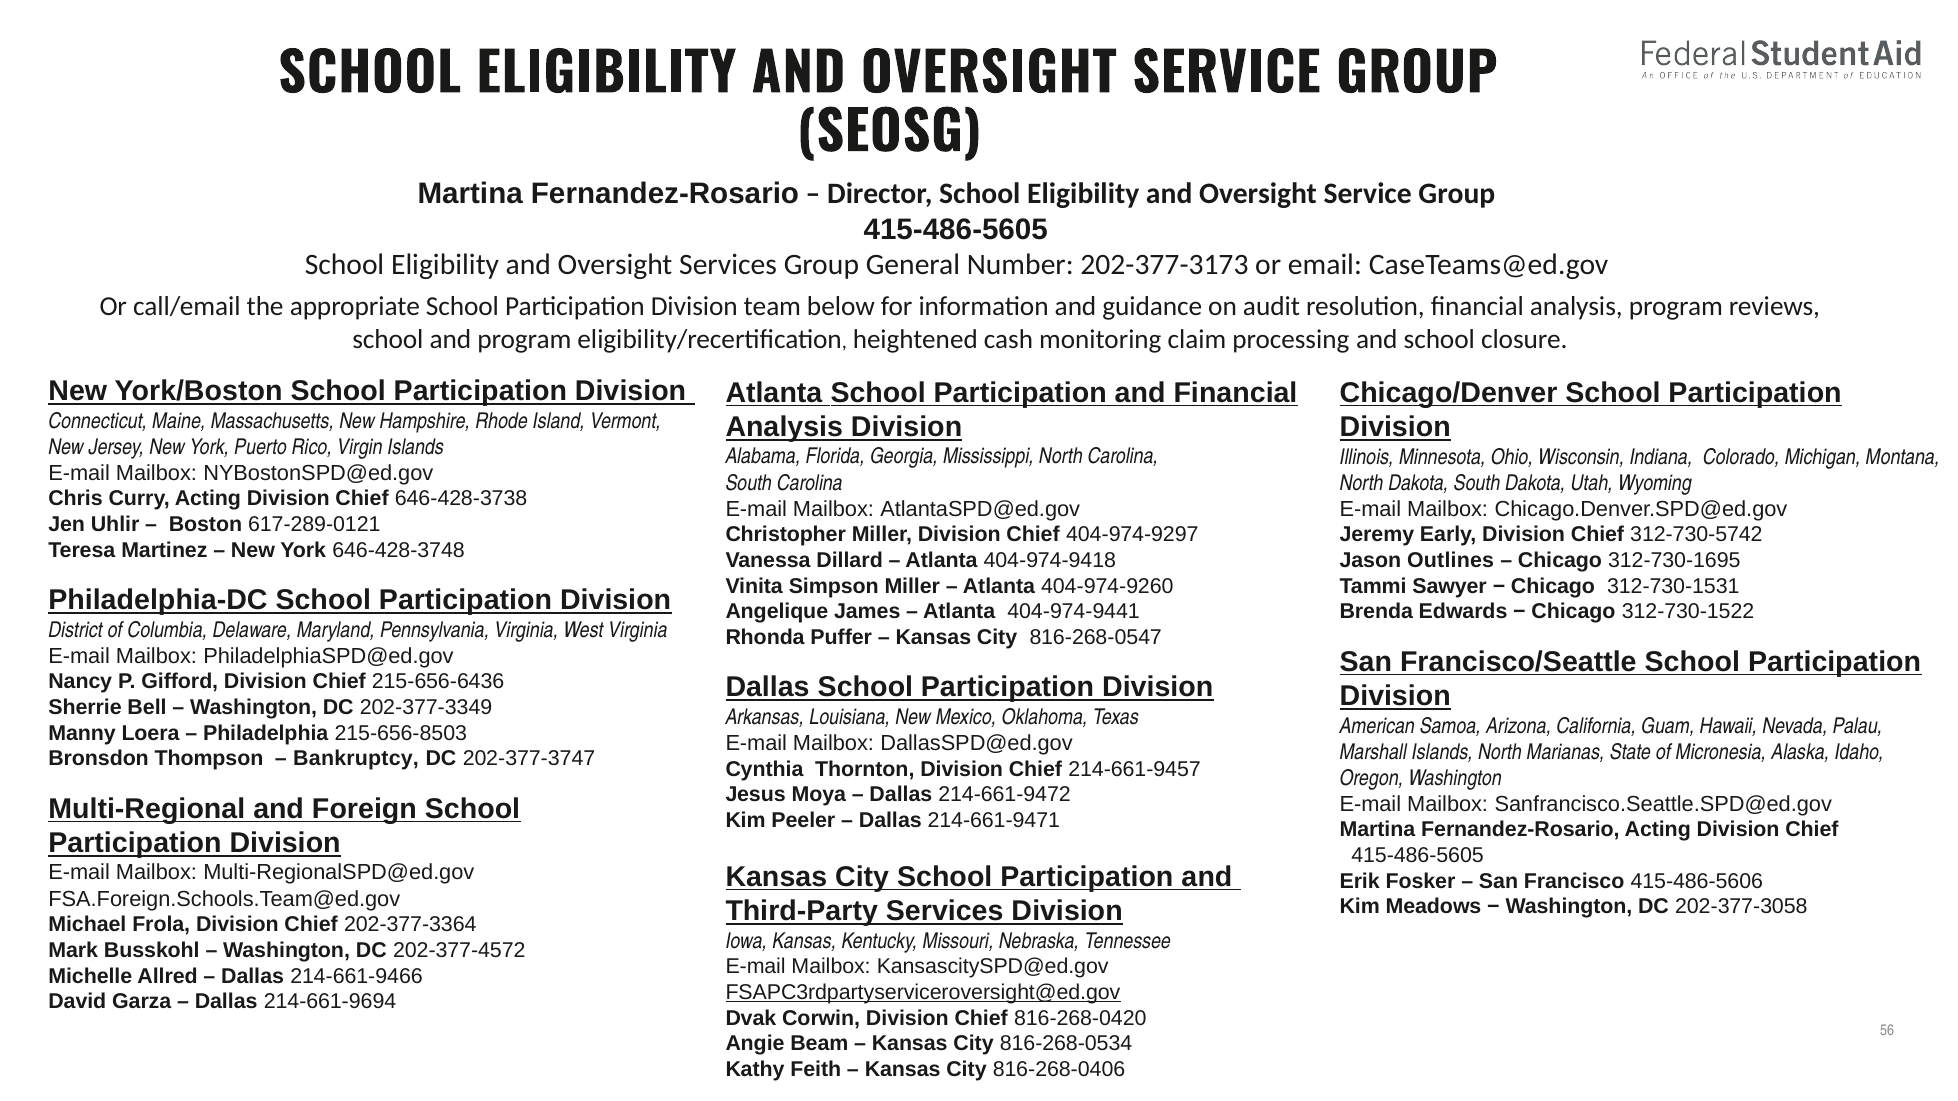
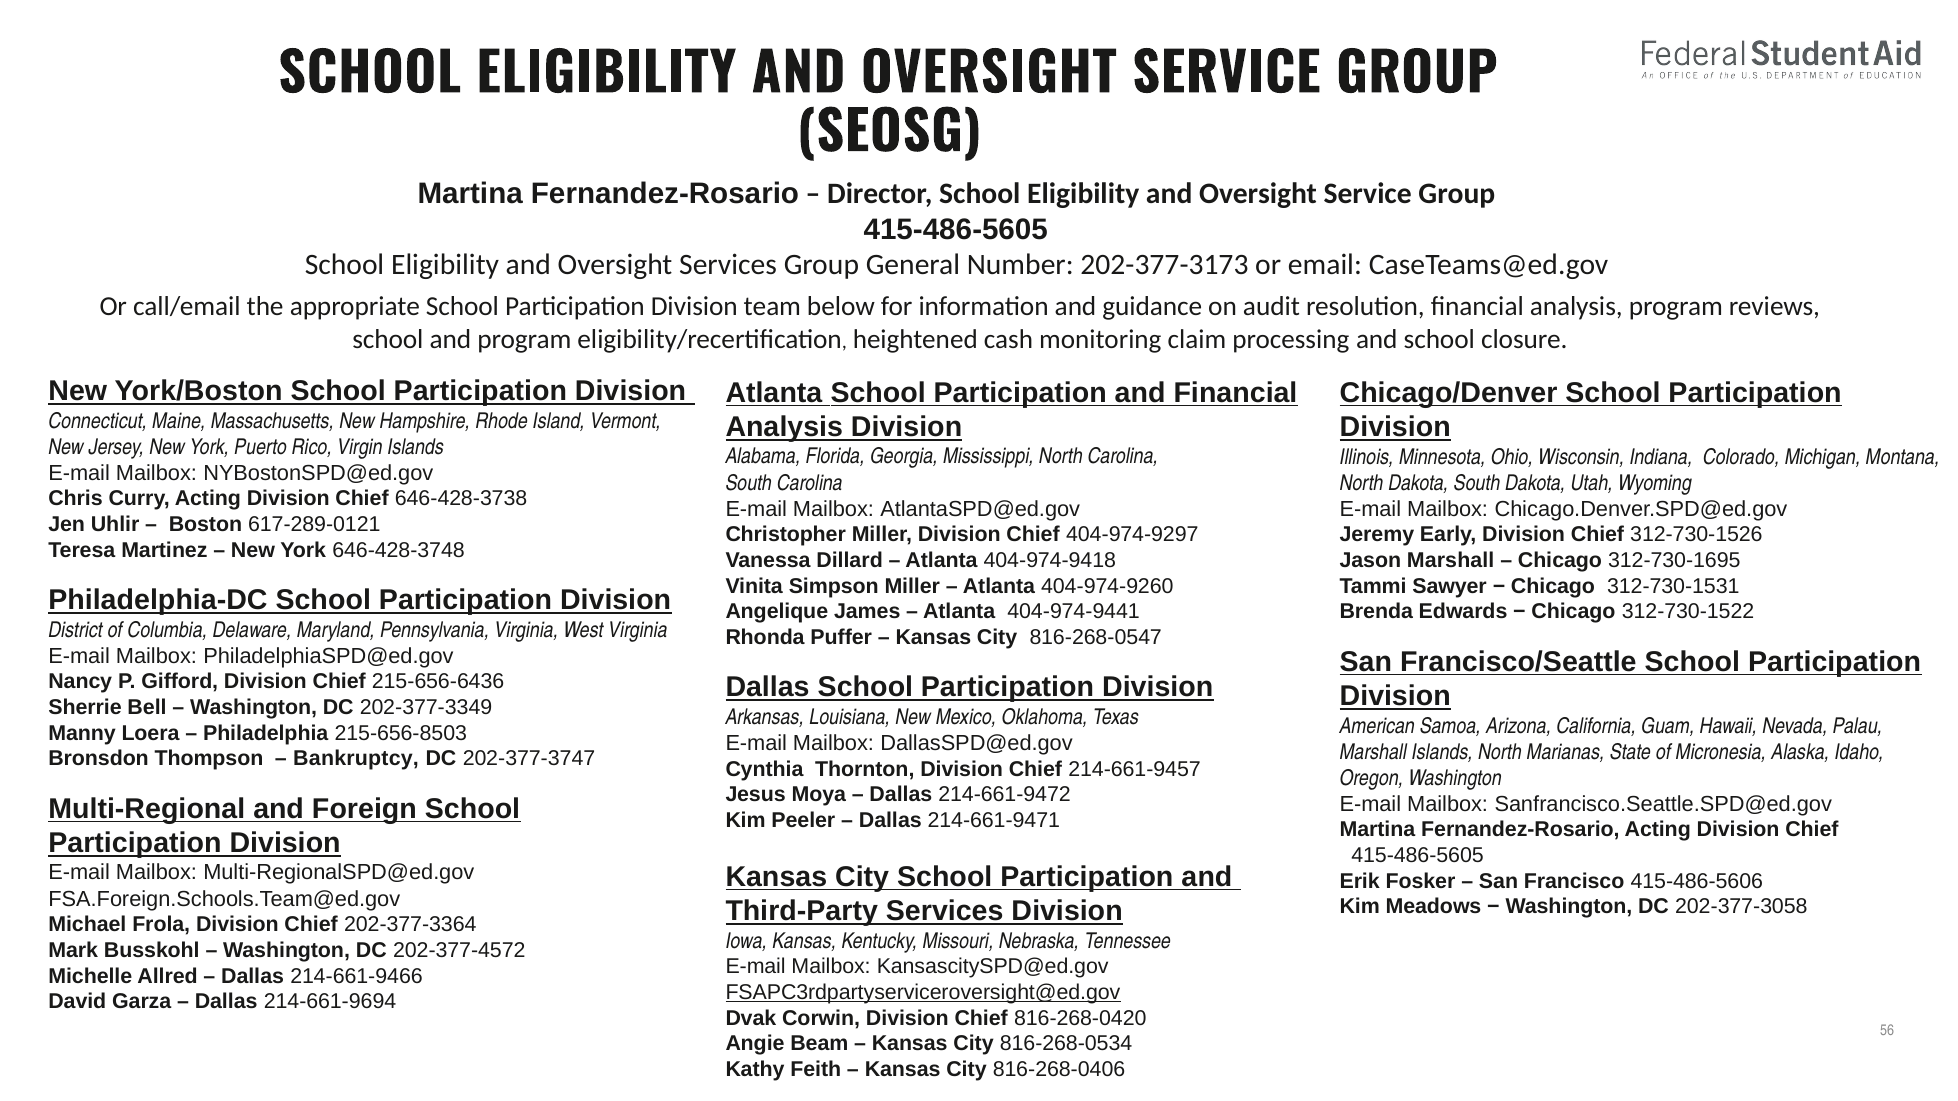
312-730-5742: 312-730-5742 -> 312-730-1526
Jason Outlines: Outlines -> Marshall
